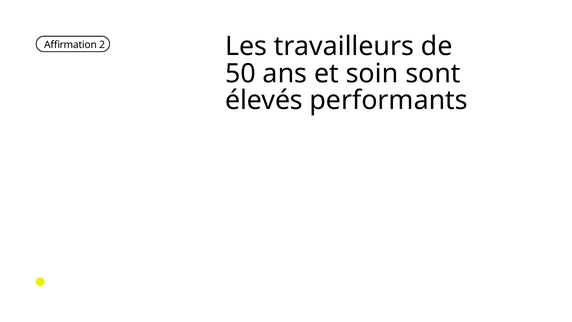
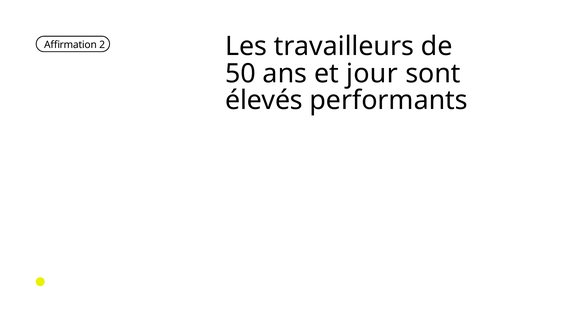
soin: soin -> jour
